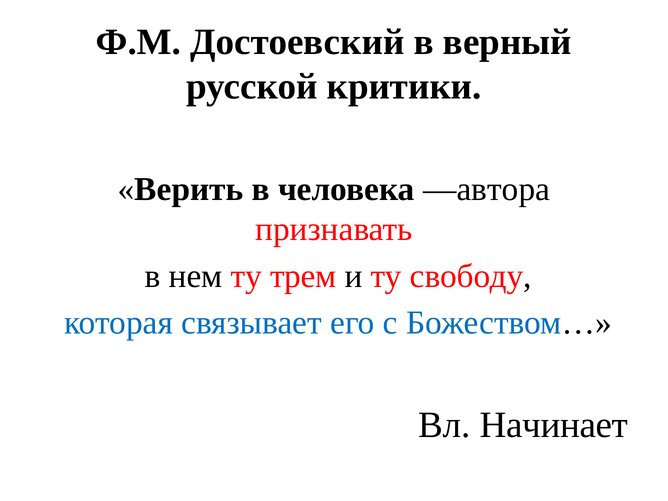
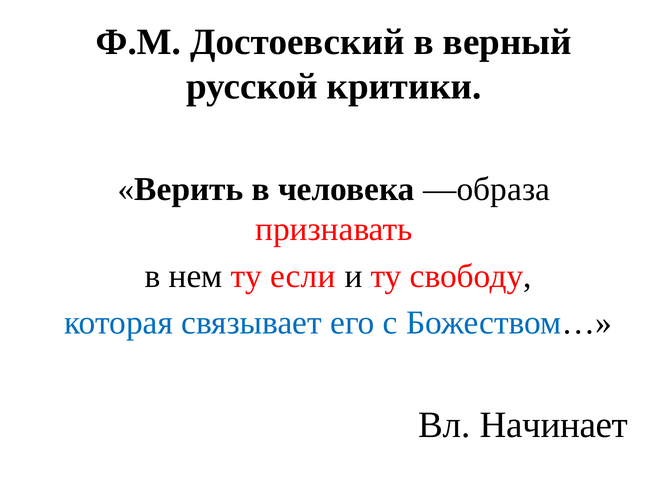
—автора: —автора -> —образа
трем: трем -> если
